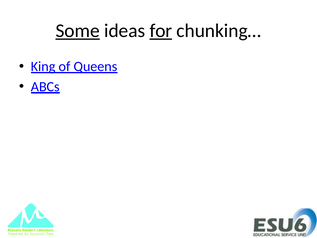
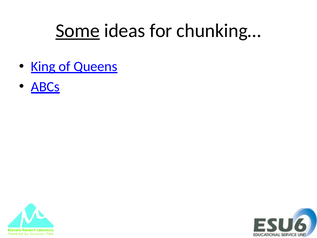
for underline: present -> none
